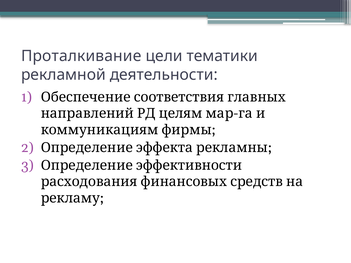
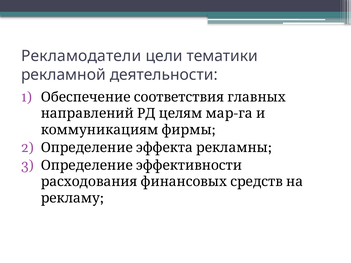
Проталкивание: Проталкивание -> Рекламодатели
